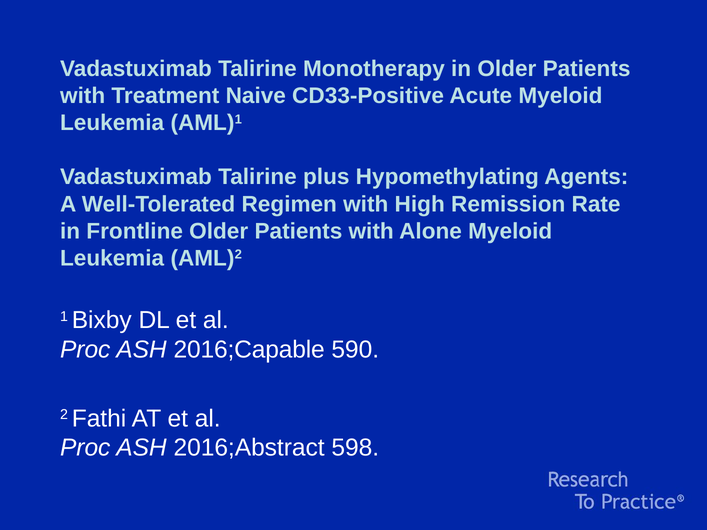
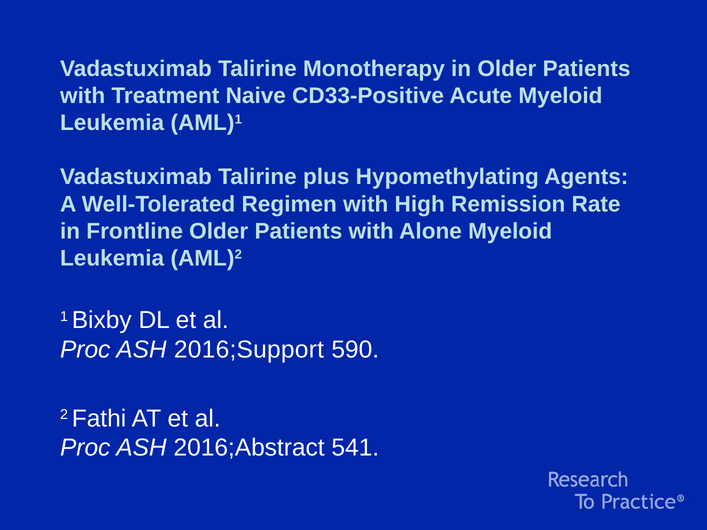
2016;Capable: 2016;Capable -> 2016;Support
598: 598 -> 541
